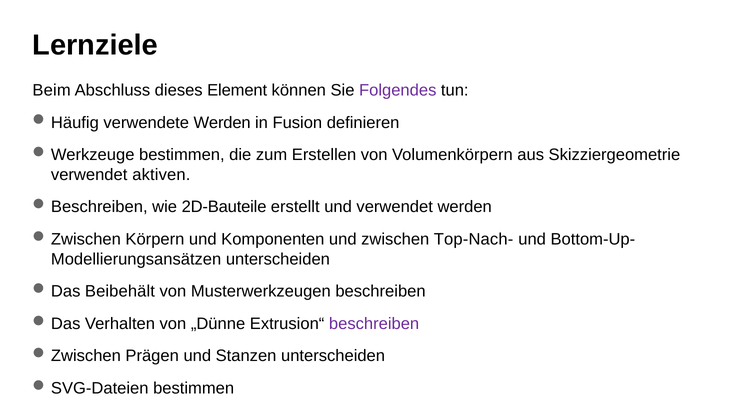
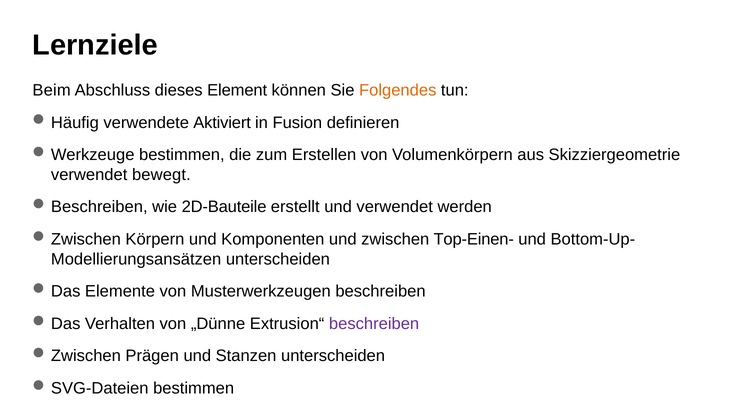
Folgendes colour: purple -> orange
verwendete Werden: Werden -> Aktiviert
aktiven: aktiven -> bewegt
Top-Nach-: Top-Nach- -> Top-Einen-
Beibehält: Beibehält -> Elemente
